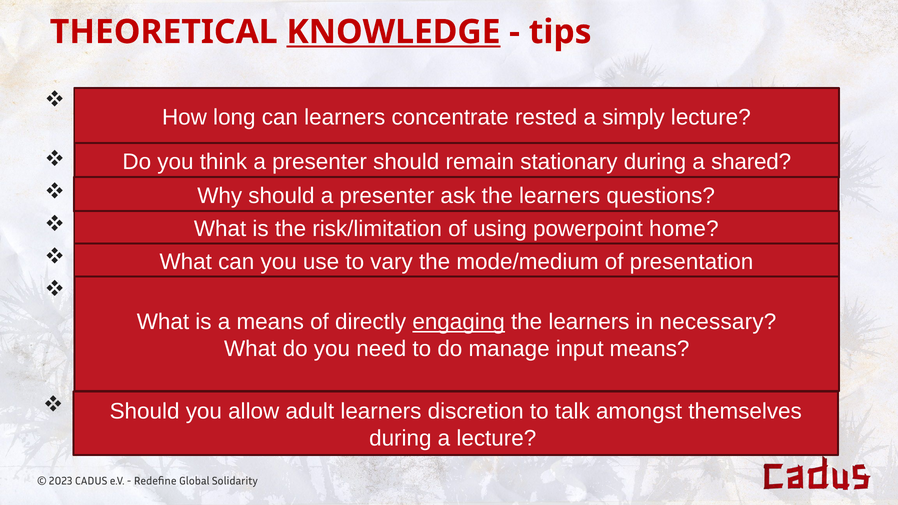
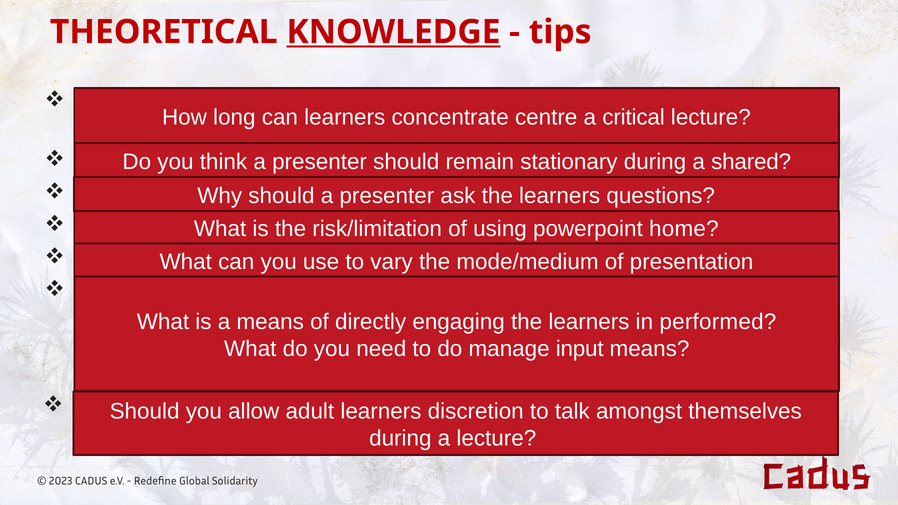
rested: rested -> centre
simply at (634, 117): simply -> critical
engaging underline: present -> none
necessary: necessary -> performed
